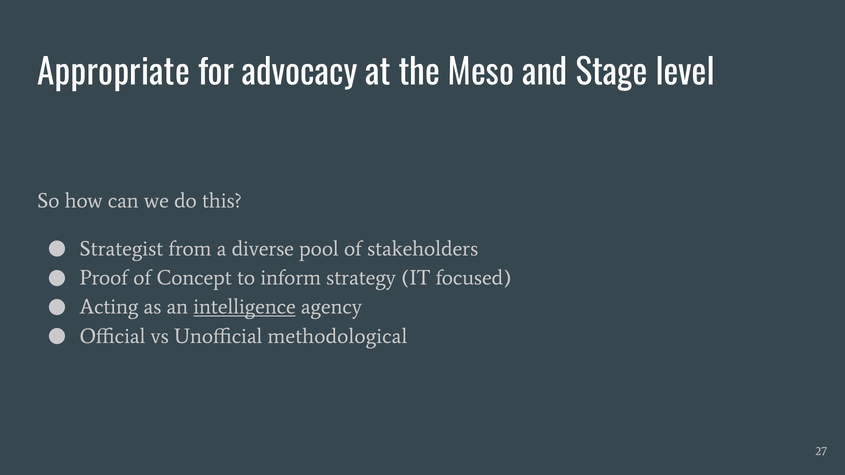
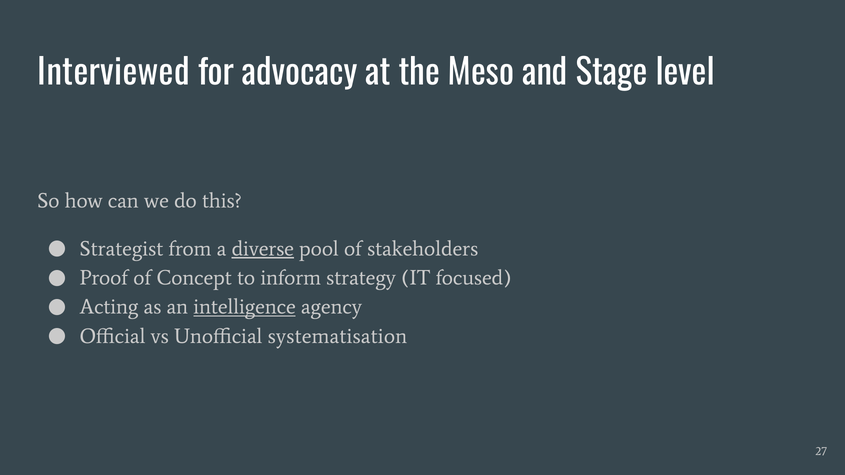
Appropriate: Appropriate -> Interviewed
diverse underline: none -> present
methodological: methodological -> systematisation
